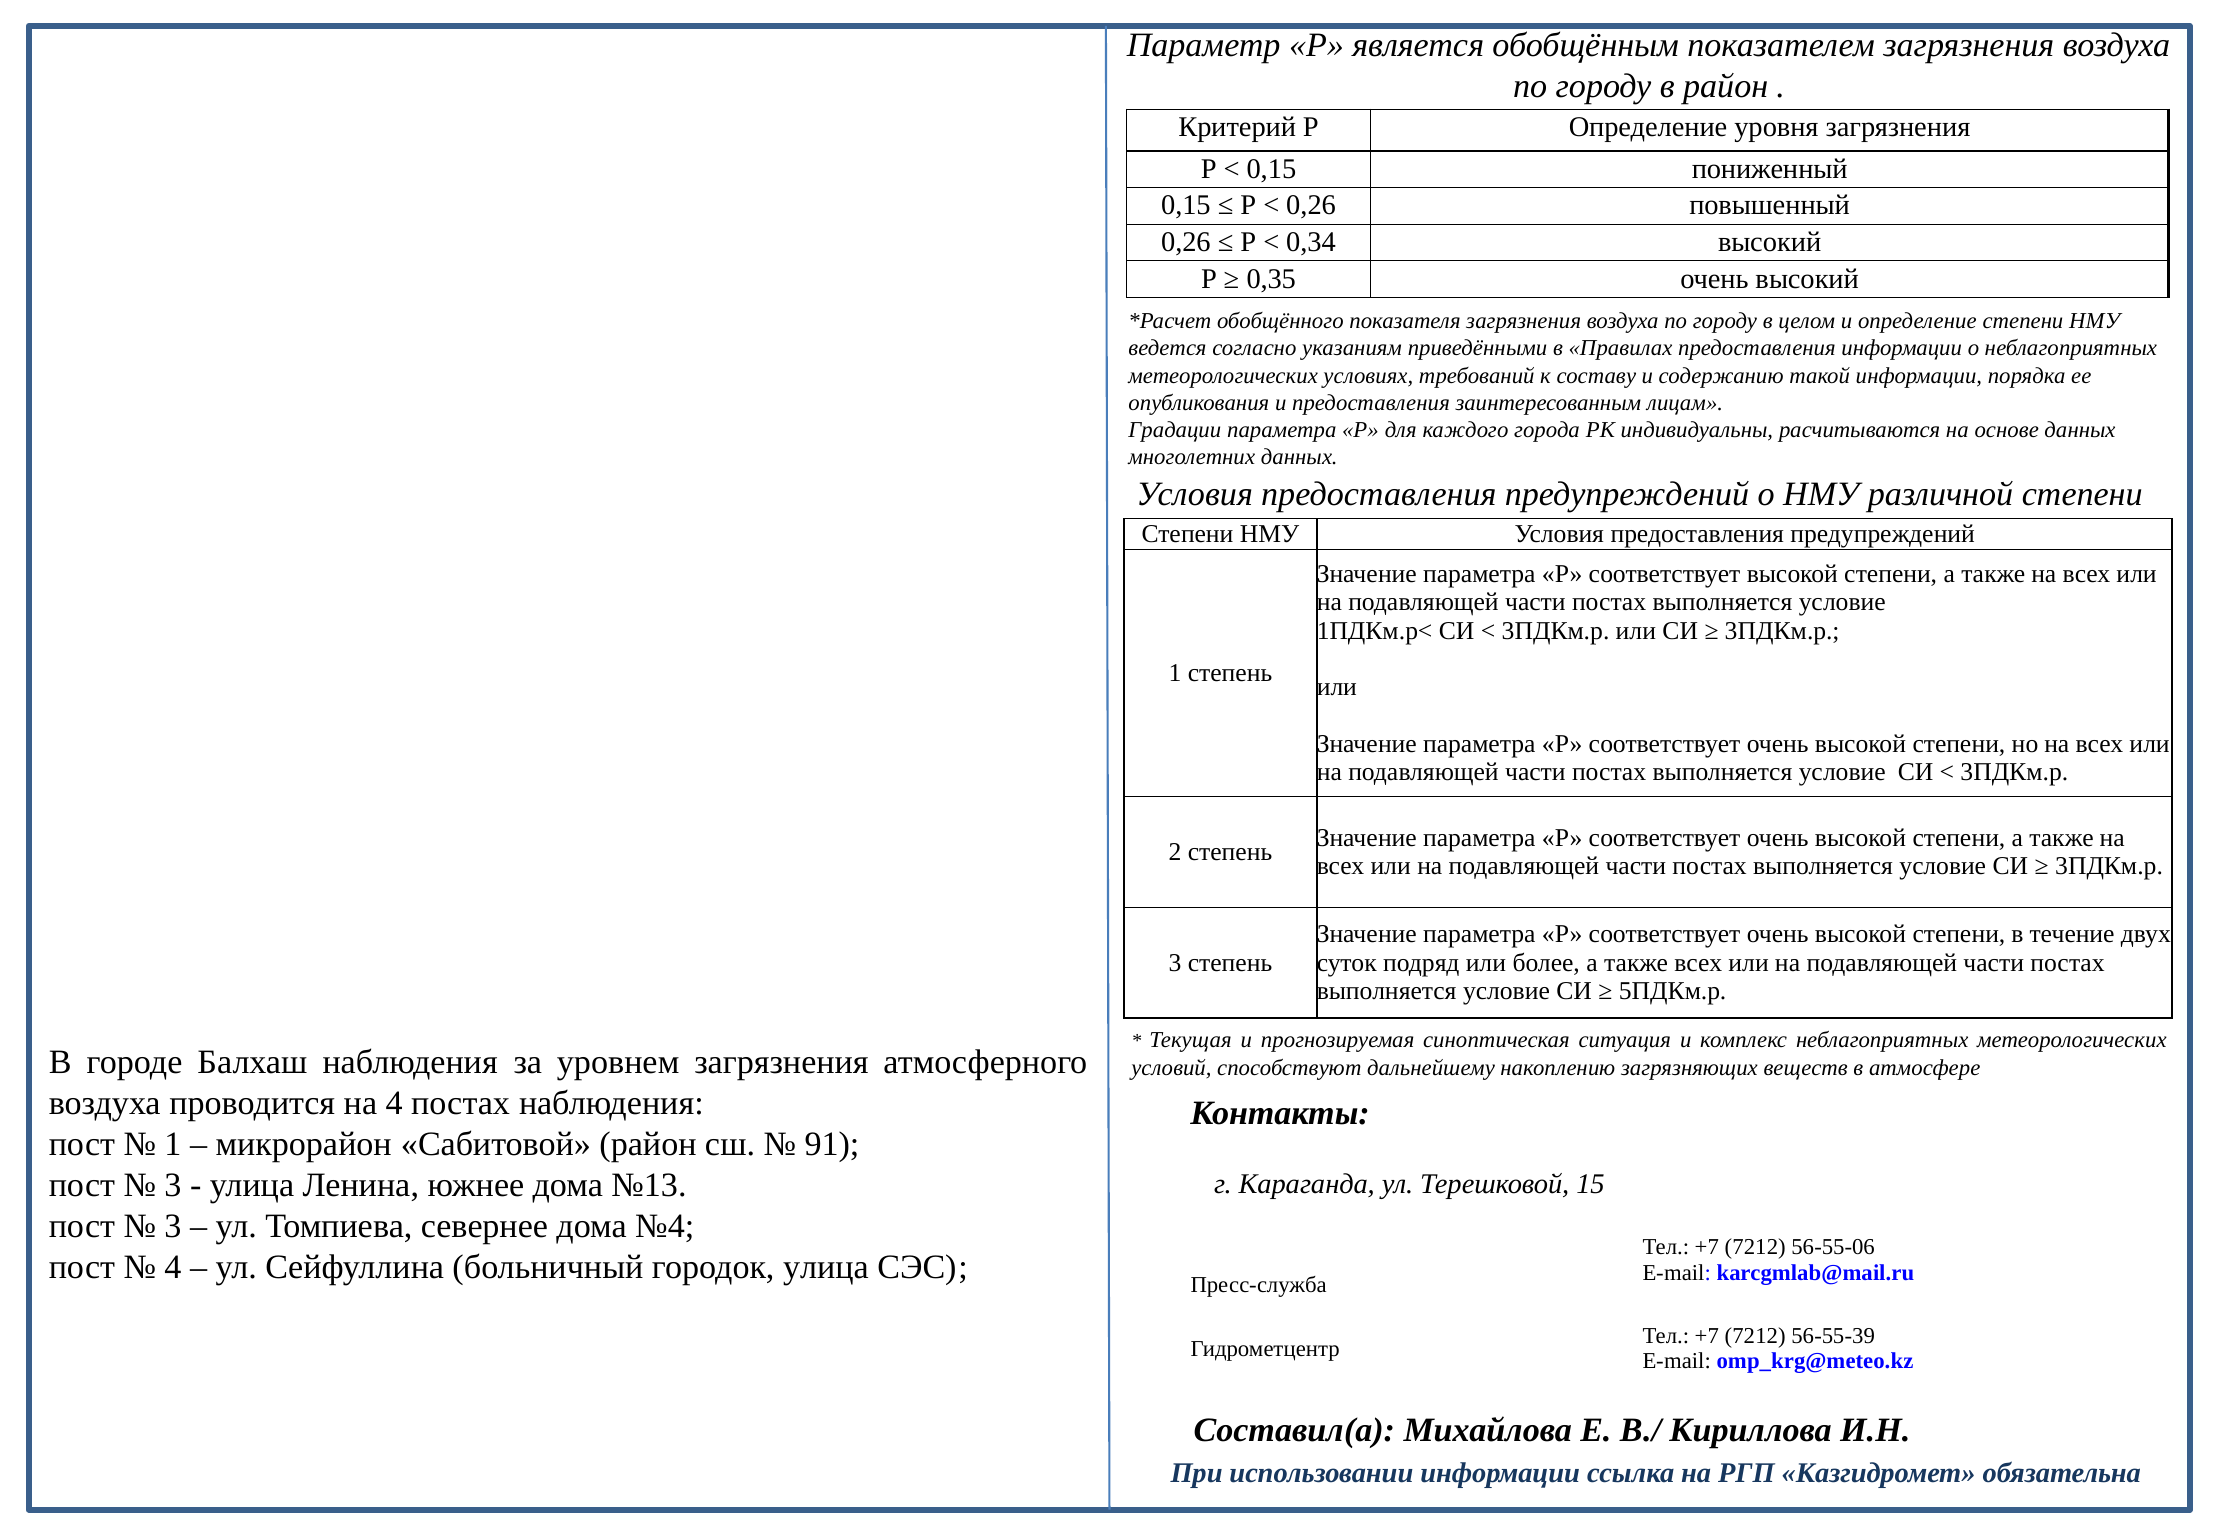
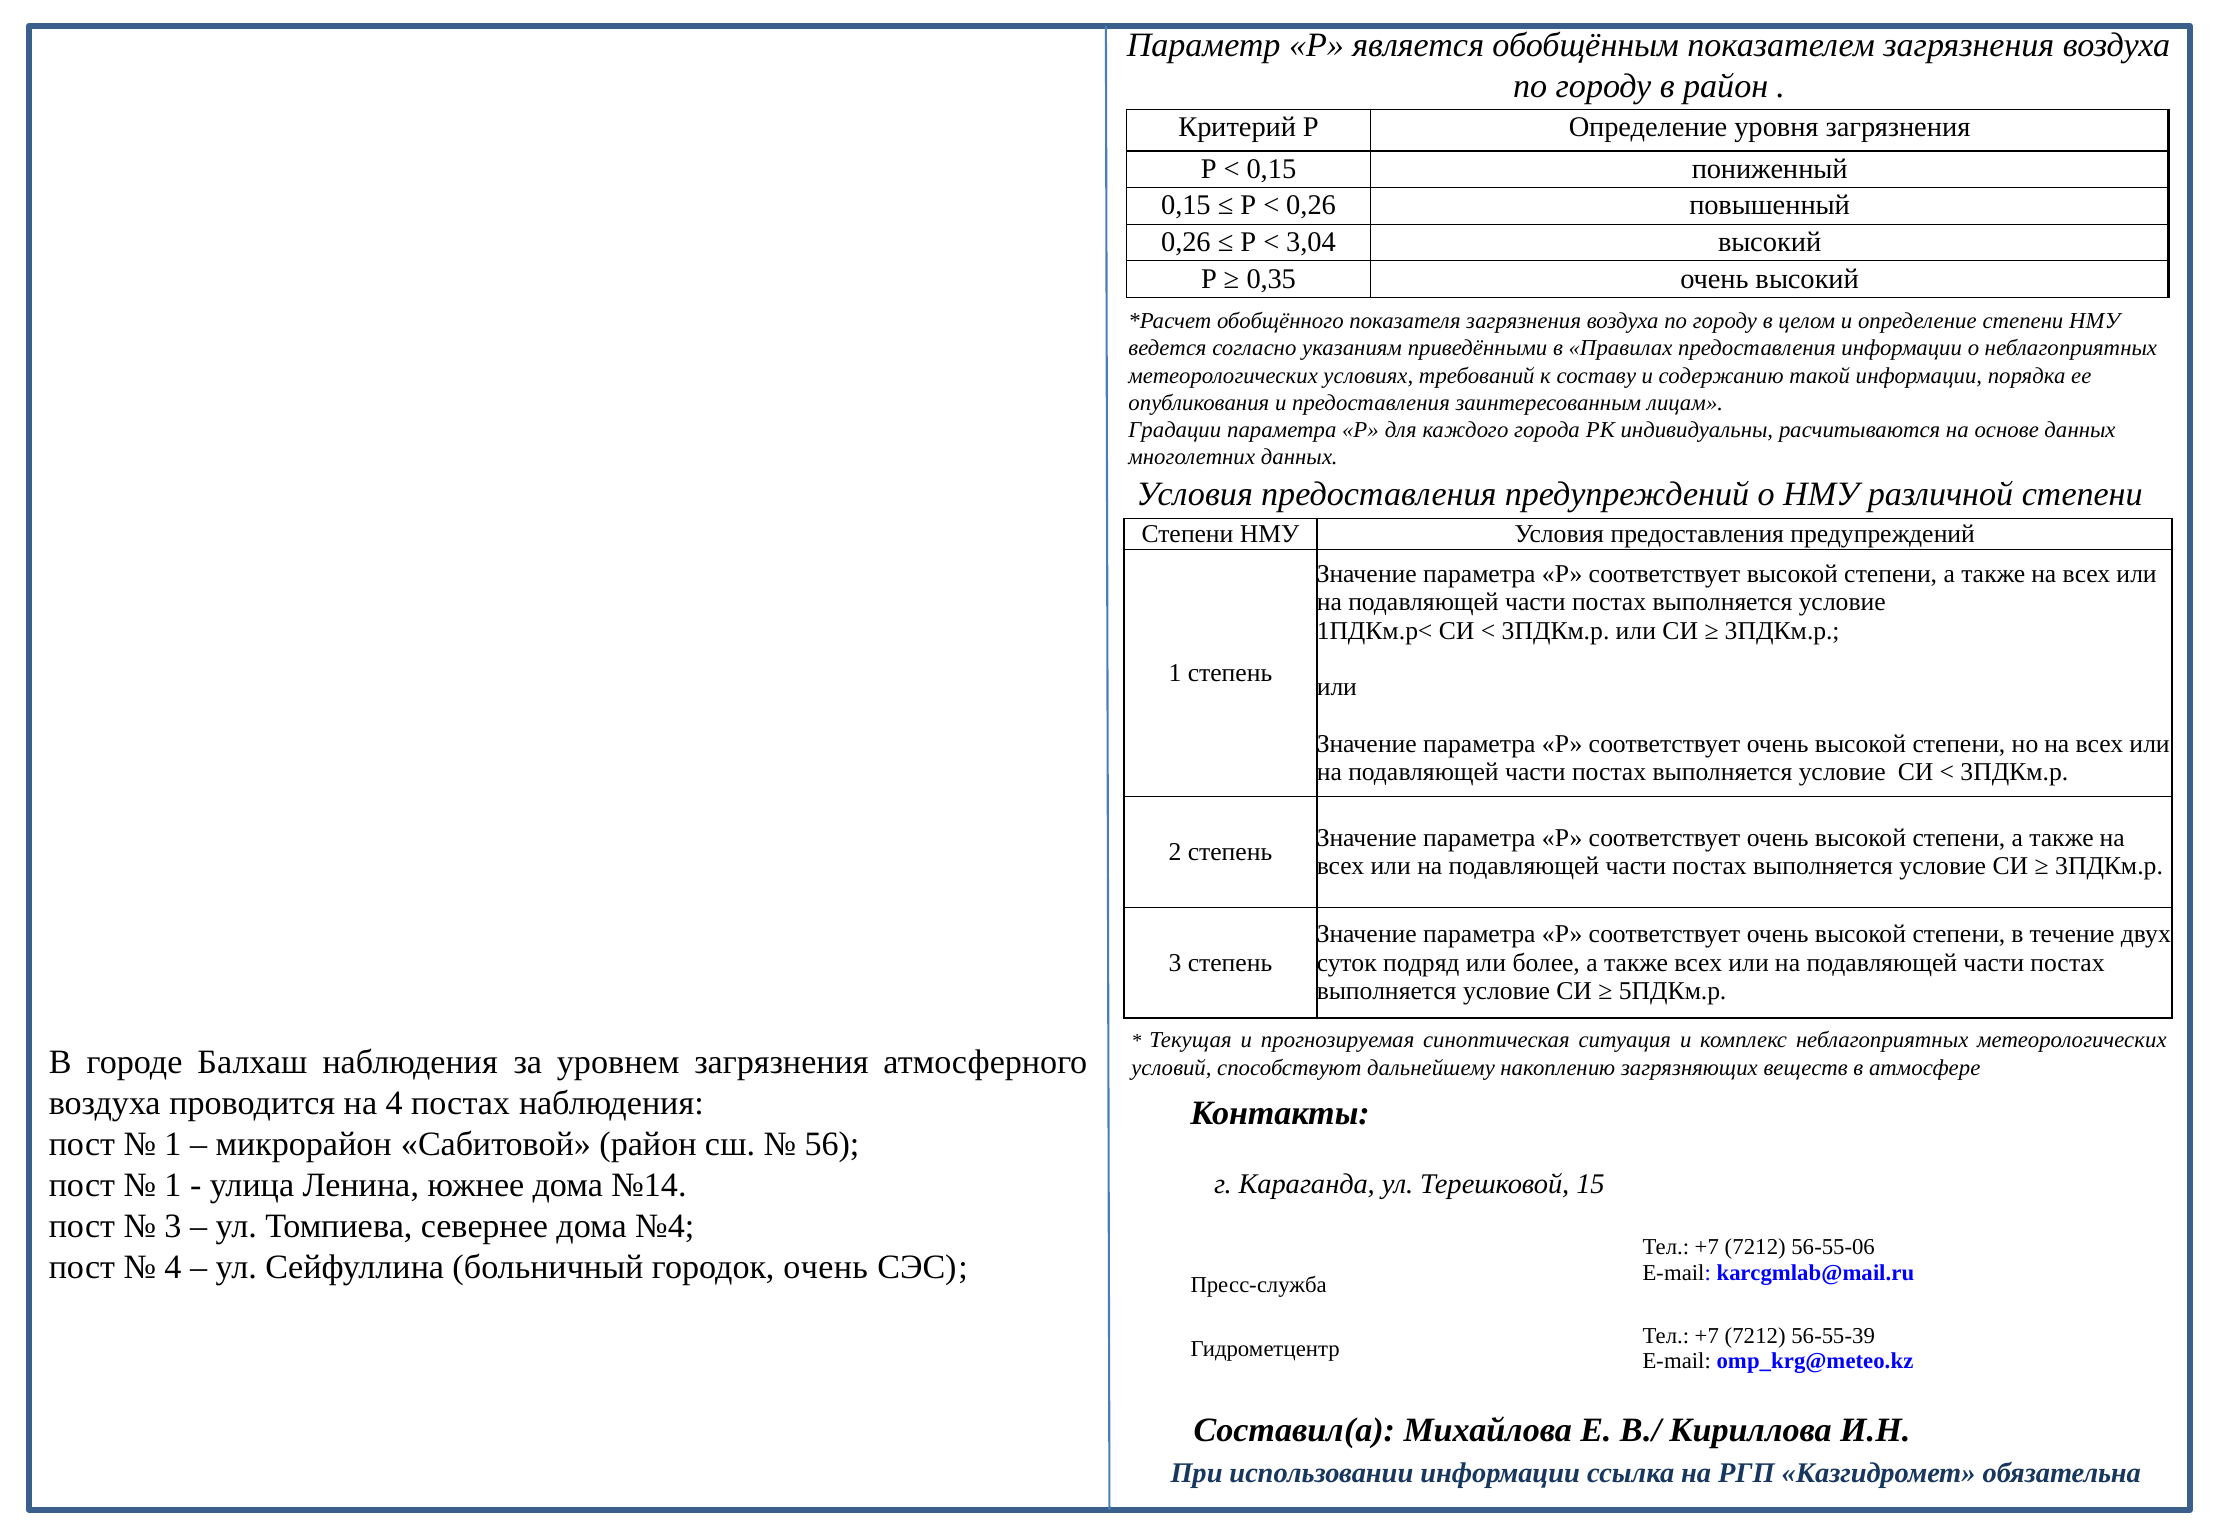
0,34: 0,34 -> 3,04
91: 91 -> 56
3 at (173, 1185): 3 -> 1
№13: №13 -> №14
городок улица: улица -> очень
